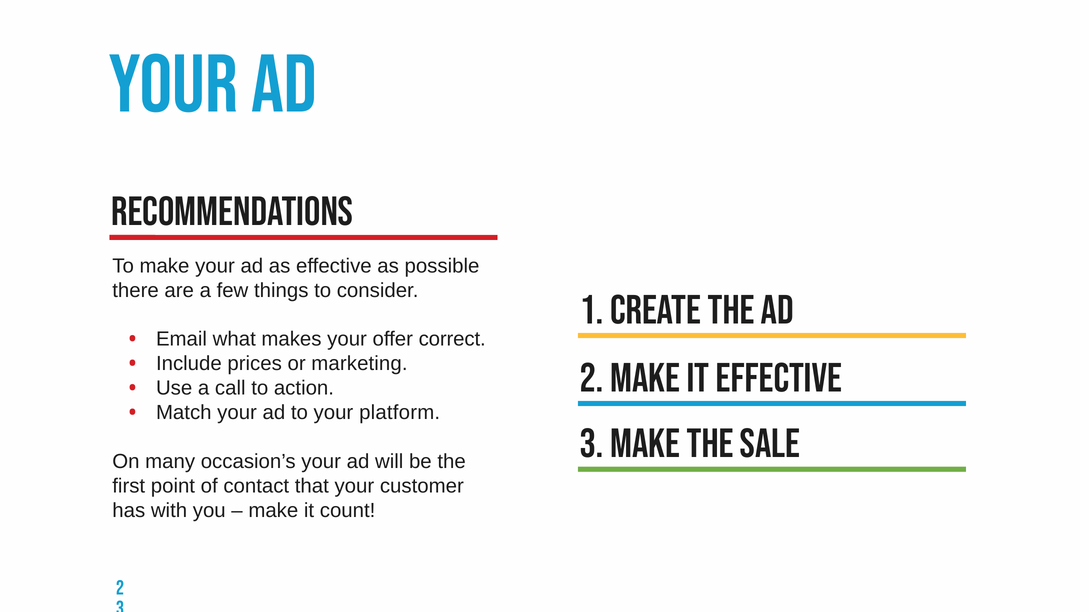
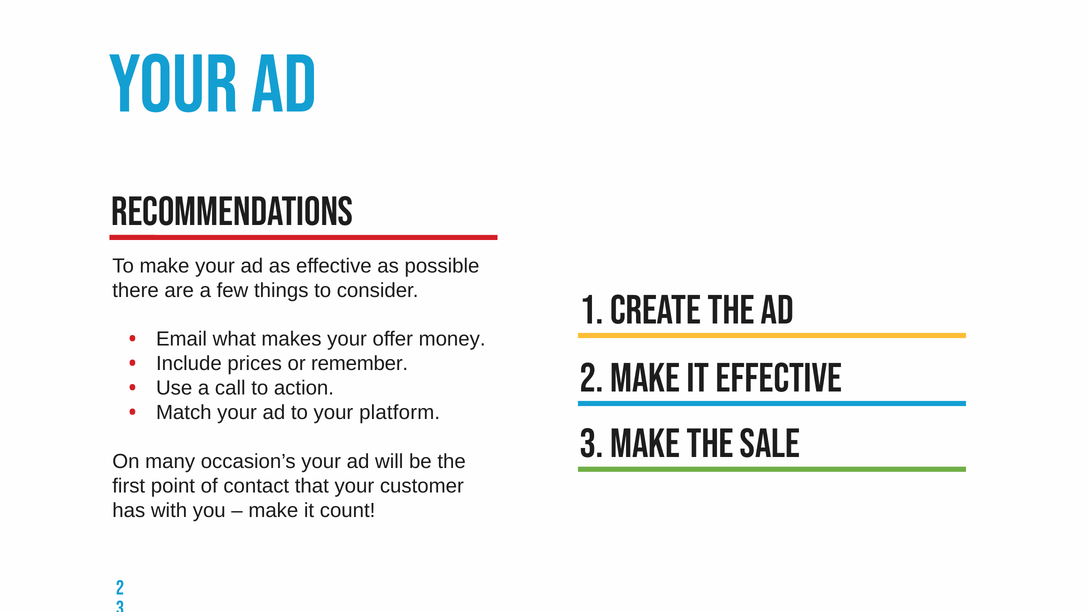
correct: correct -> money
marketing: marketing -> remember
